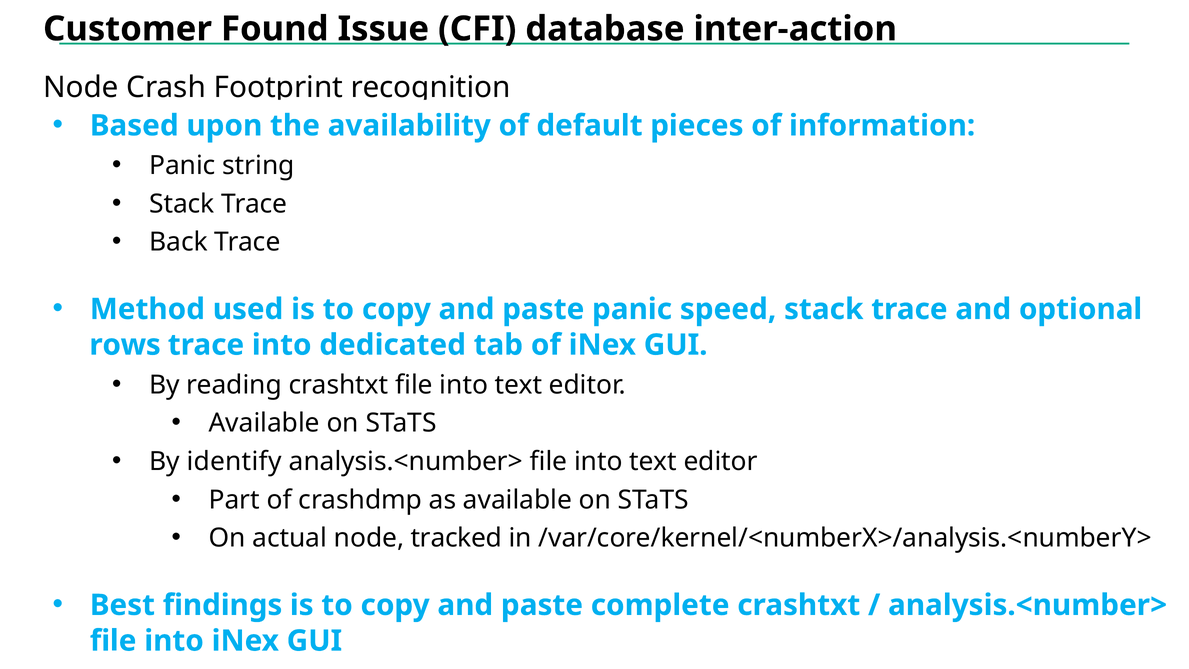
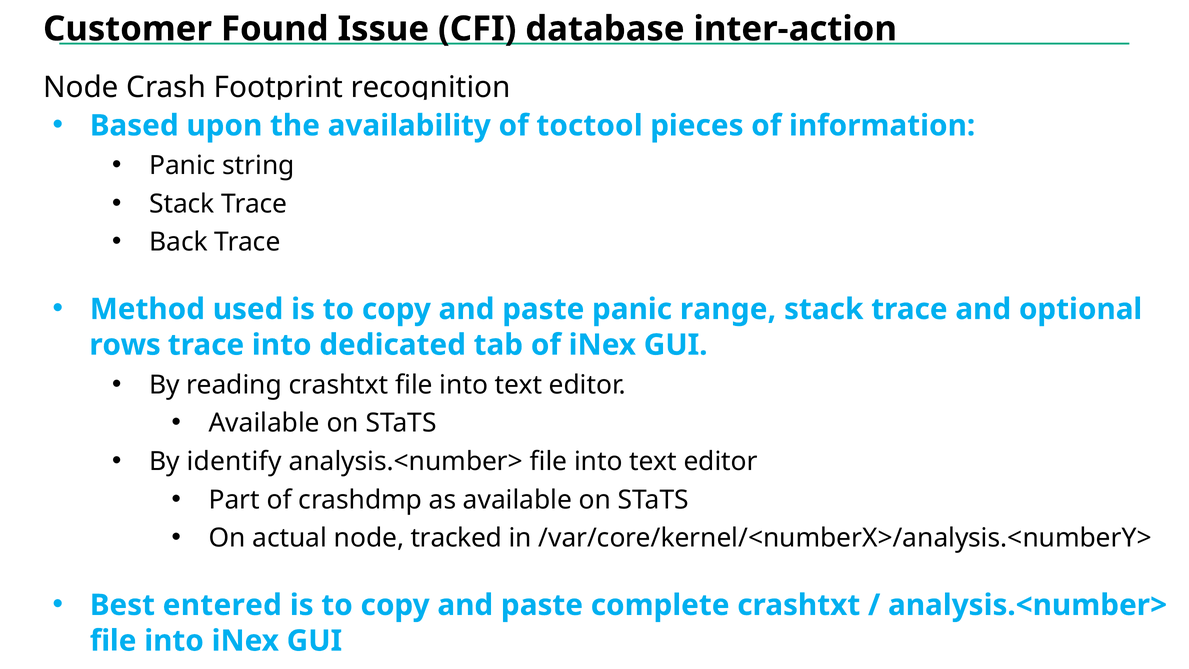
default: default -> toctool
speed: speed -> range
findings: findings -> entered
